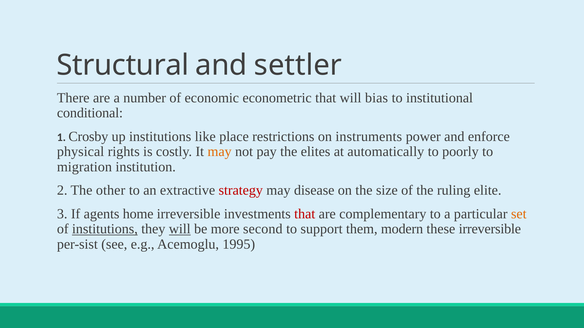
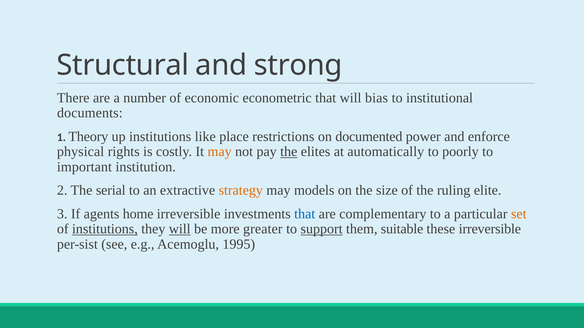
settler: settler -> strong
conditional: conditional -> documents
Crosby: Crosby -> Theory
instruments: instruments -> documented
the at (289, 152) underline: none -> present
migration: migration -> important
other: other -> serial
strategy colour: red -> orange
disease: disease -> models
that at (305, 214) colour: red -> blue
second: second -> greater
support underline: none -> present
modern: modern -> suitable
